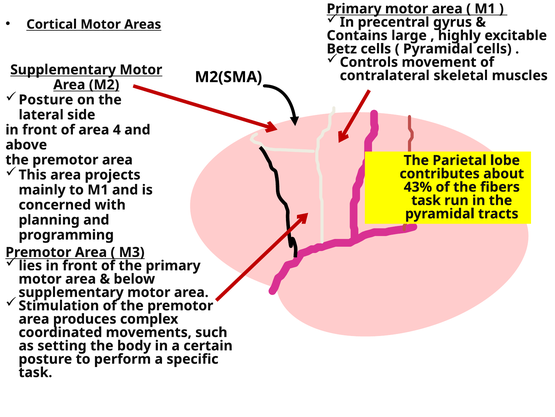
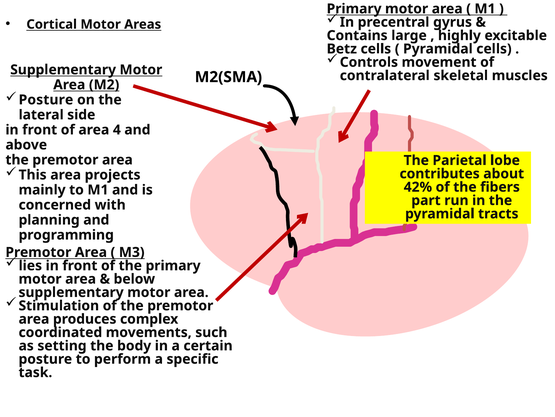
43%: 43% -> 42%
task at (426, 200): task -> part
